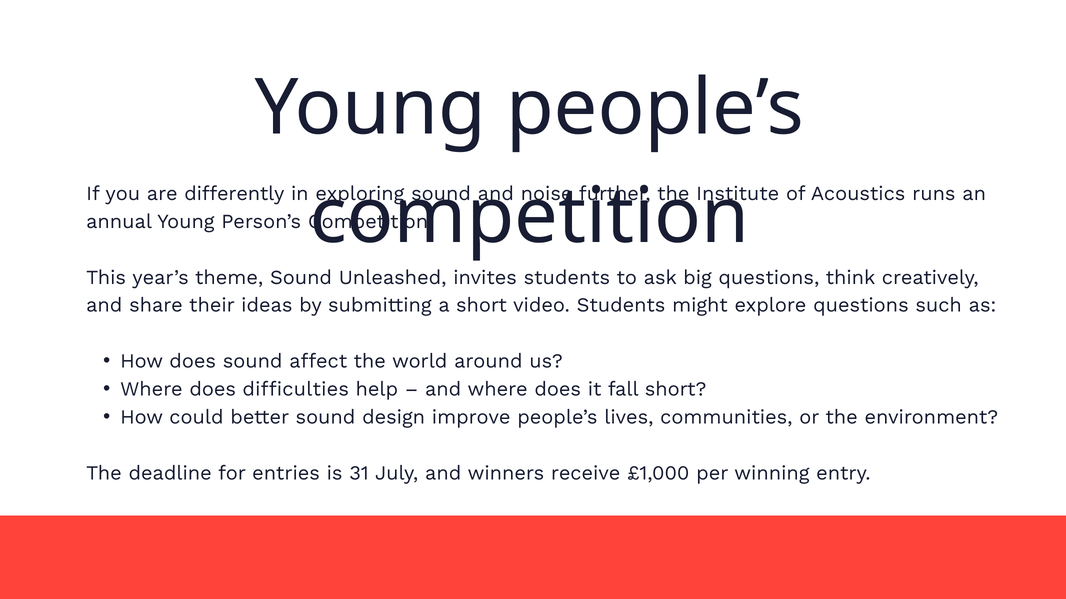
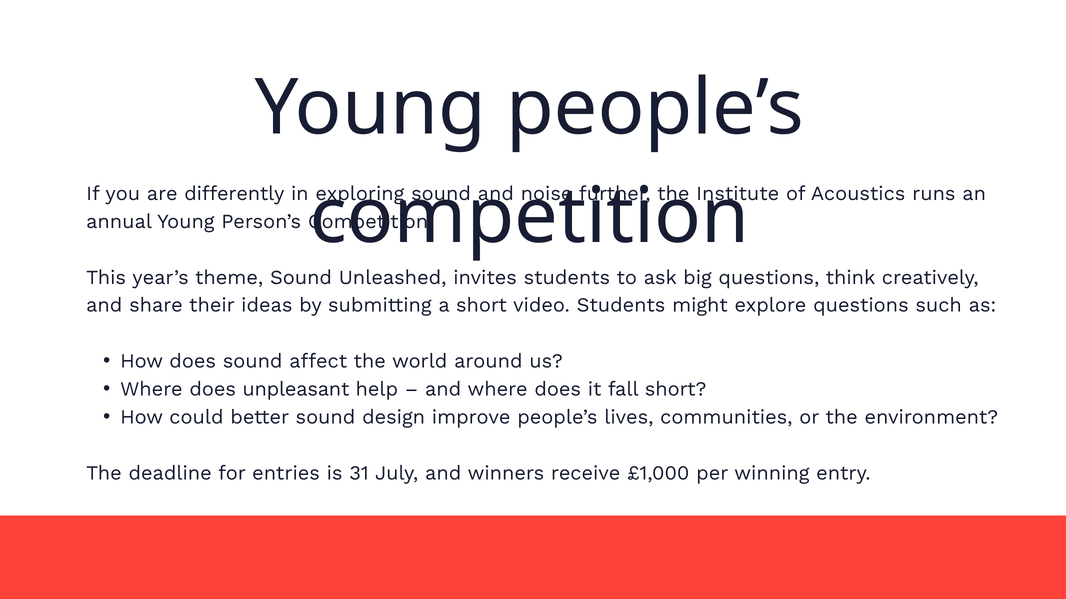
difficulties: difficulties -> unpleasant
